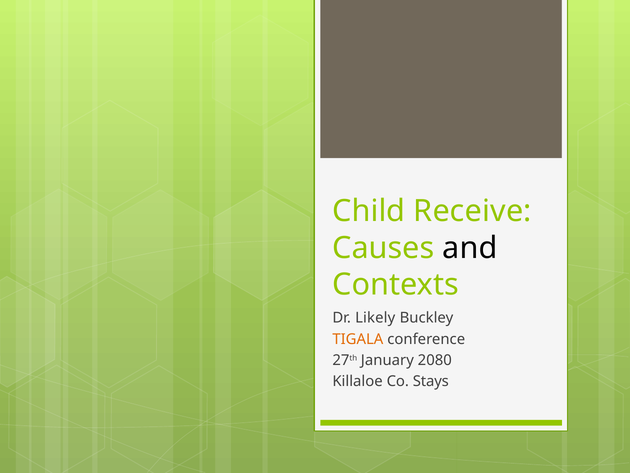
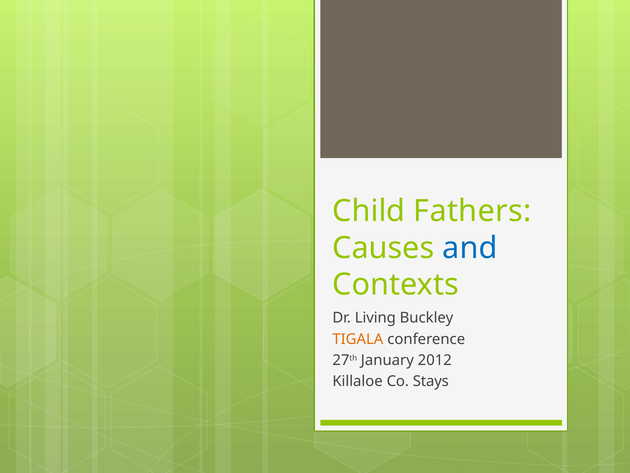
Receive: Receive -> Fathers
and colour: black -> blue
Likely: Likely -> Living
2080: 2080 -> 2012
